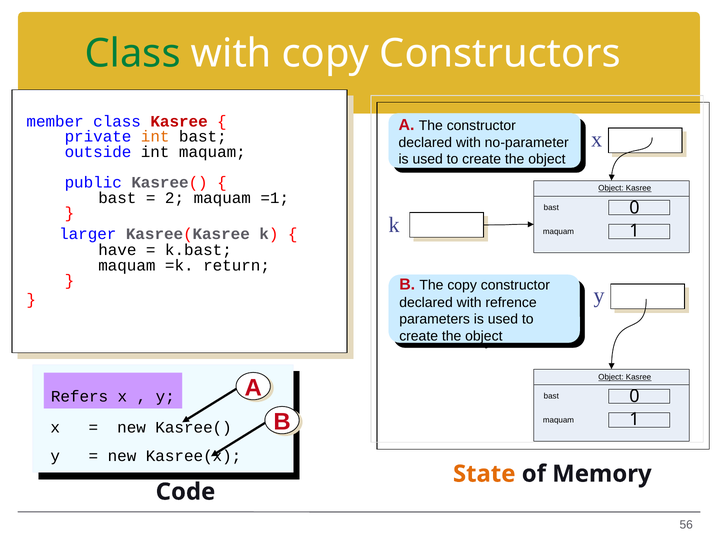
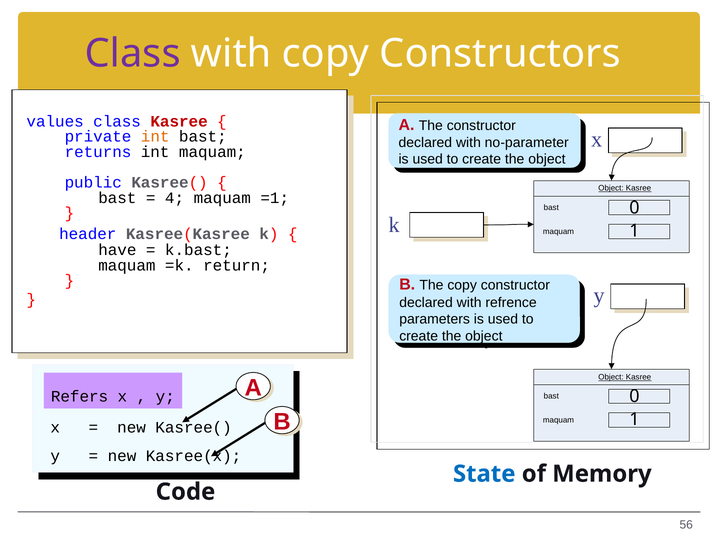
Class at (133, 54) colour: green -> purple
member: member -> values
outside: outside -> returns
2: 2 -> 4
larger: larger -> header
State colour: orange -> blue
